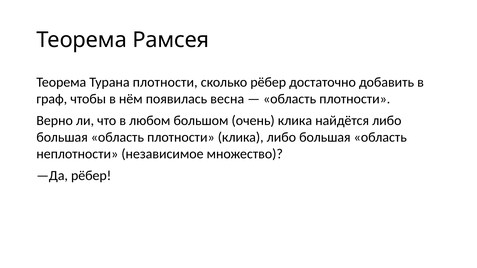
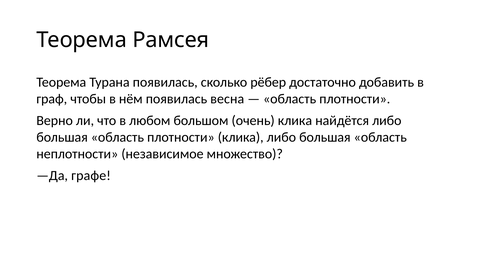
Турана плотности: плотности -> появилась
—Да рёбер: рёбер -> графе
